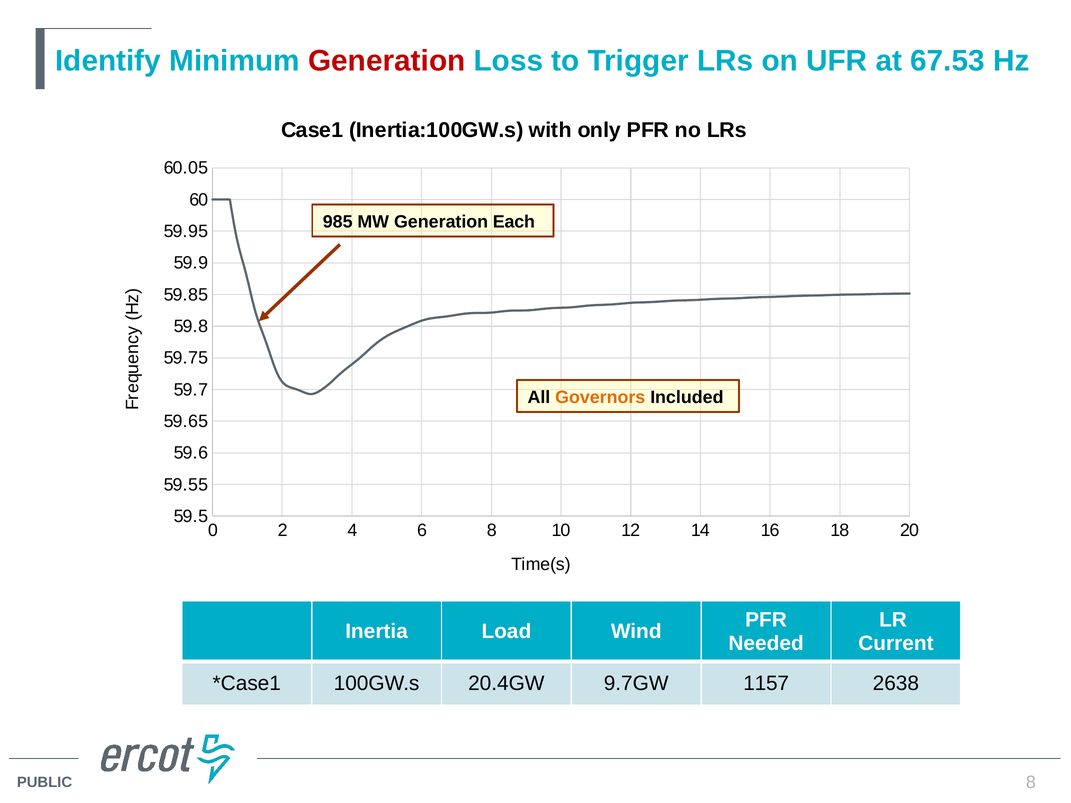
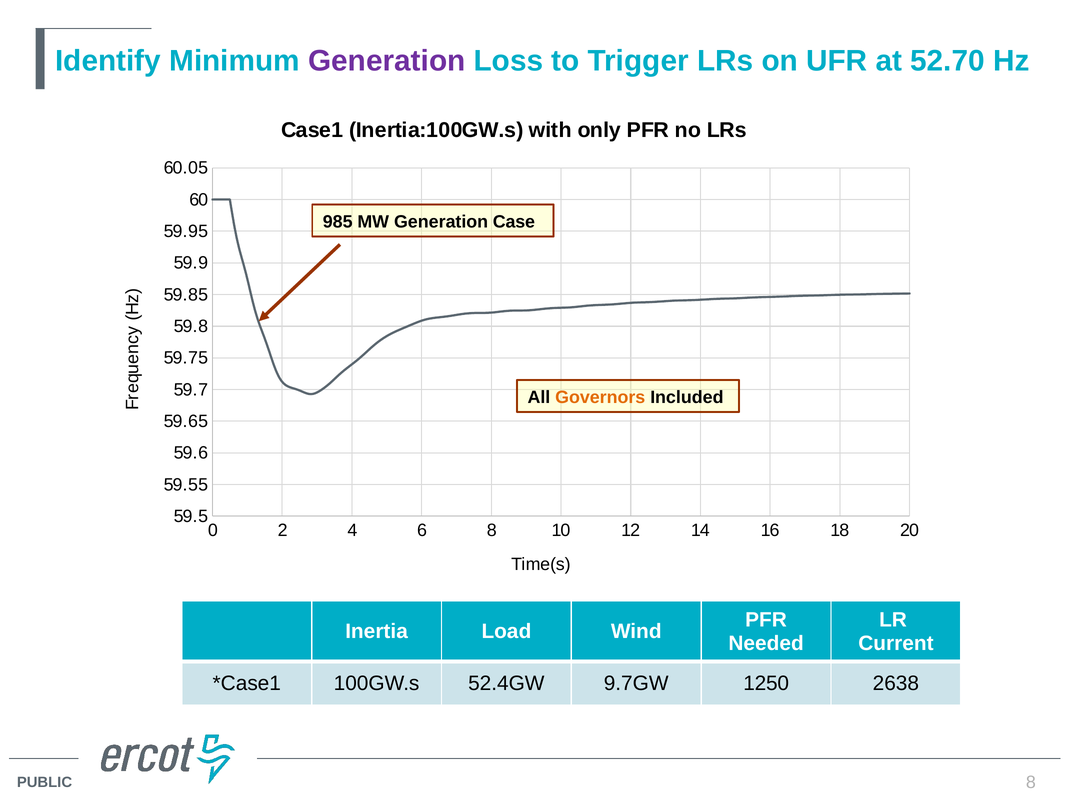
Generation at (387, 61) colour: red -> purple
67.53: 67.53 -> 52.70
Each: Each -> Case
20.4GW: 20.4GW -> 52.4GW
1157: 1157 -> 1250
